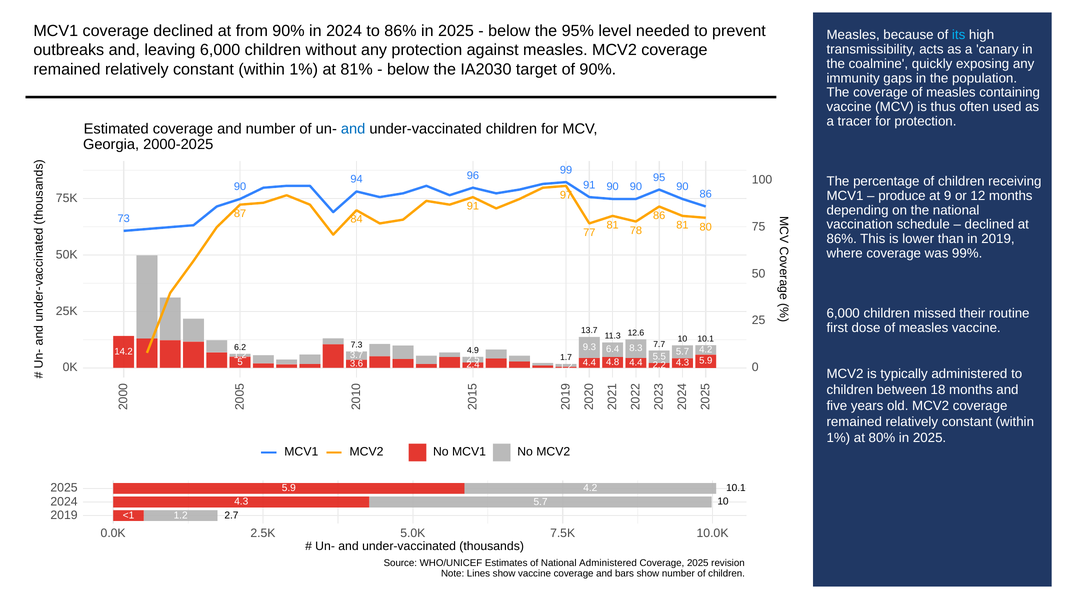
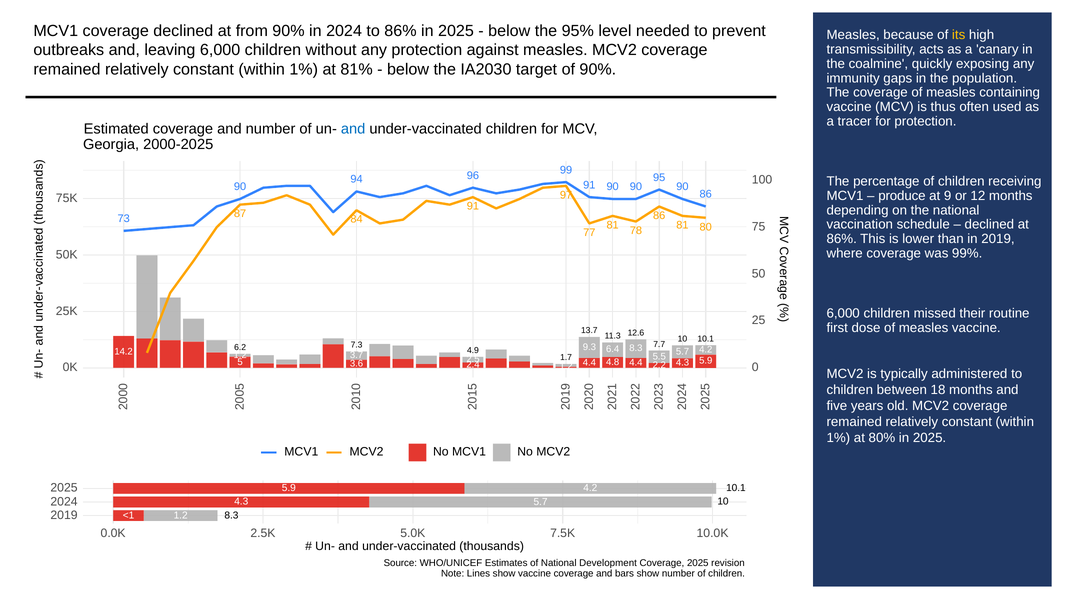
its colour: light blue -> yellow
2.7 at (231, 515): 2.7 -> 8.3
National Administered: Administered -> Development
